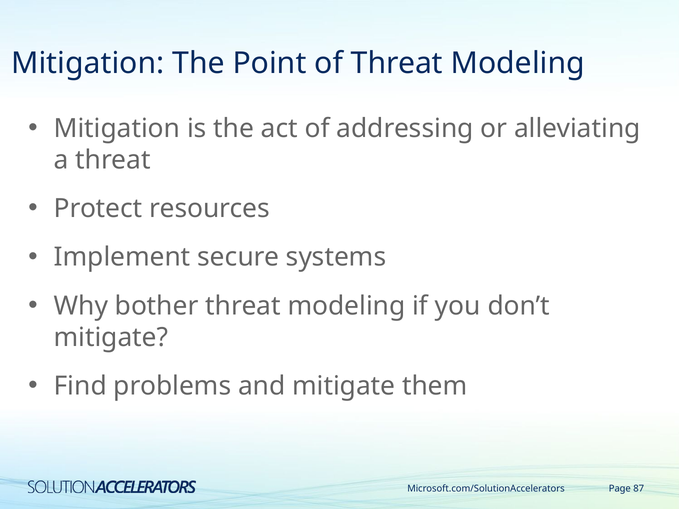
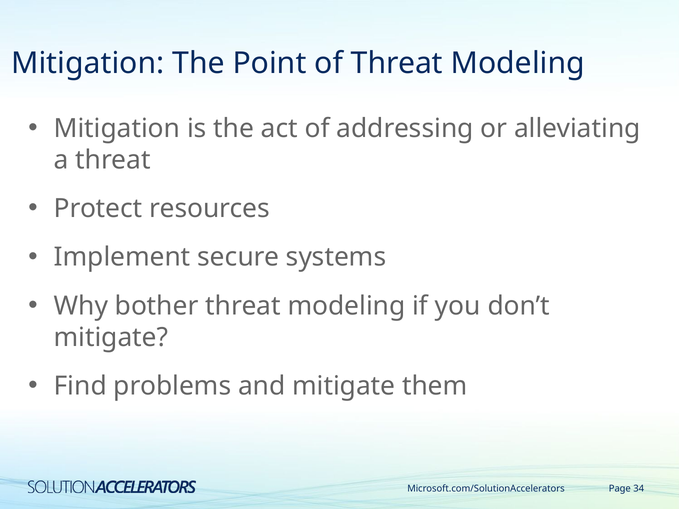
87: 87 -> 34
